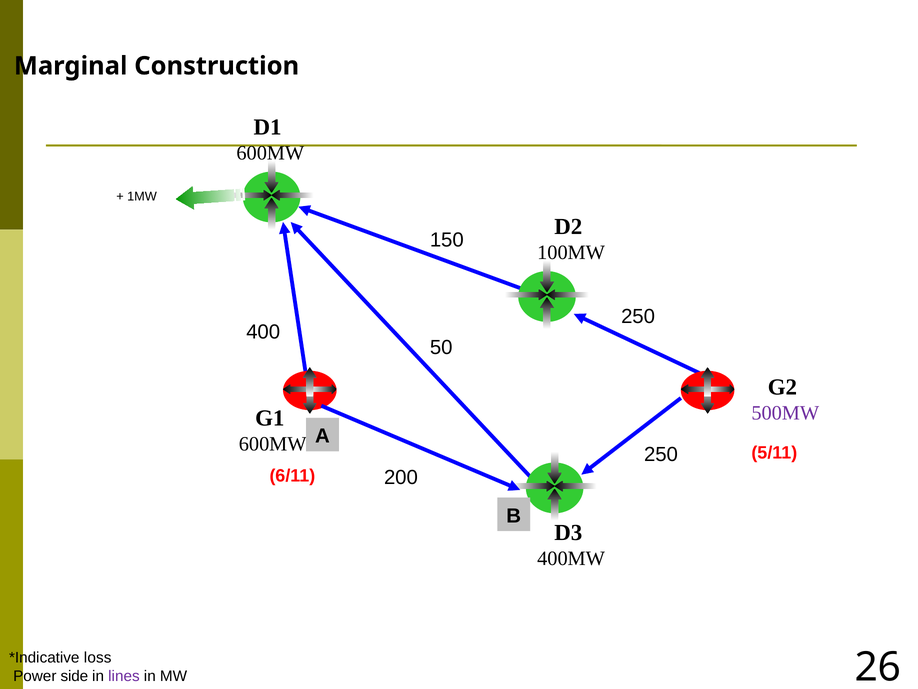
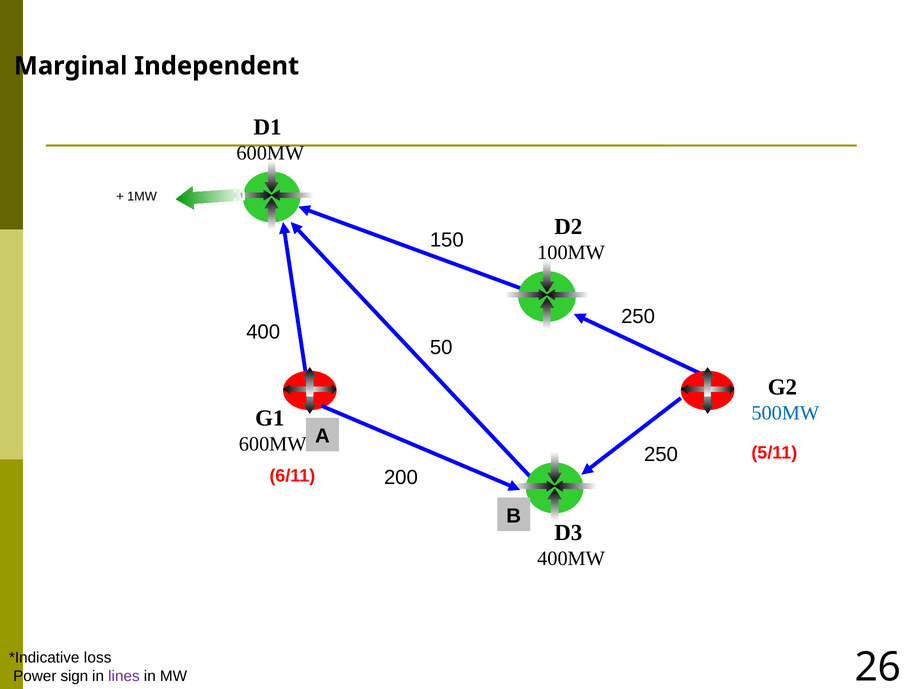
Construction: Construction -> Independent
500MW colour: purple -> blue
side: side -> sign
